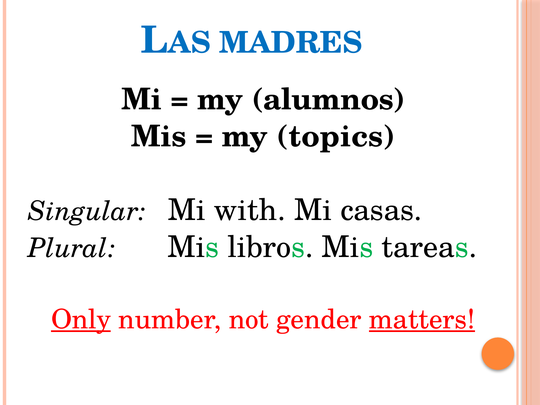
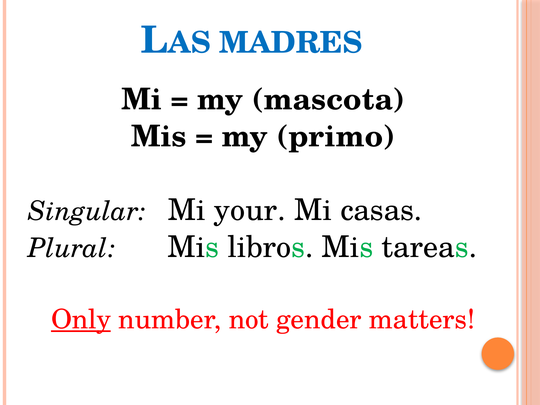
alumnos: alumnos -> mascota
topics: topics -> primo
with: with -> your
matters underline: present -> none
